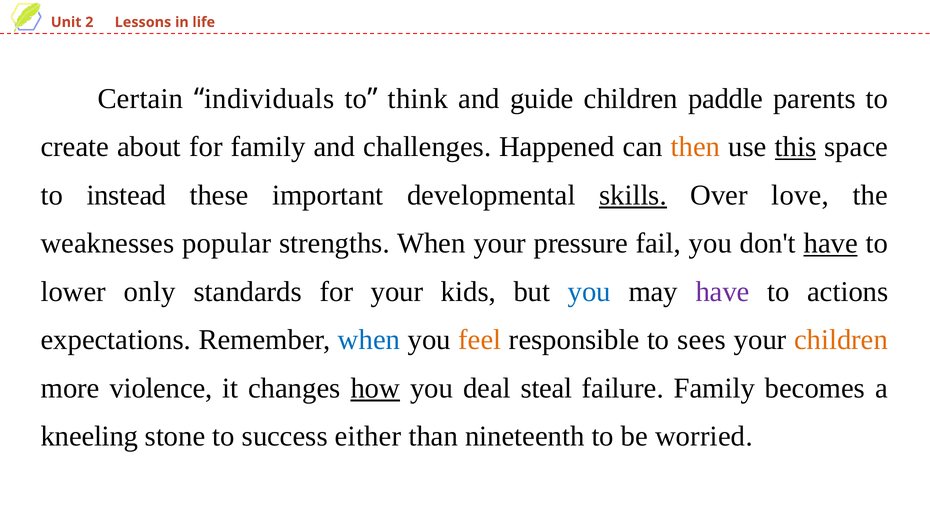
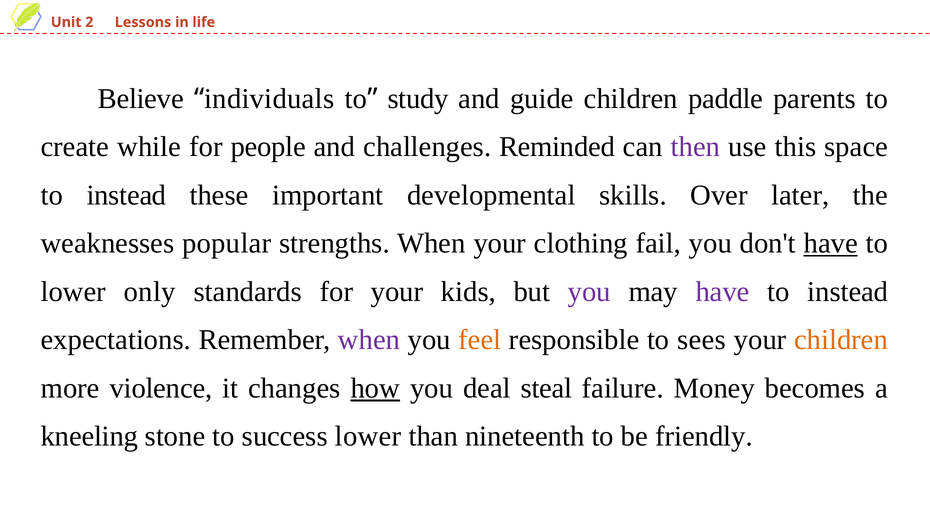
Certain: Certain -> Believe
think: think -> study
about: about -> while
for family: family -> people
Happened: Happened -> Reminded
then colour: orange -> purple
this underline: present -> none
skills underline: present -> none
love: love -> later
pressure: pressure -> clothing
you at (589, 292) colour: blue -> purple
actions at (848, 292): actions -> instead
when at (369, 340) colour: blue -> purple
failure Family: Family -> Money
success either: either -> lower
worried: worried -> friendly
